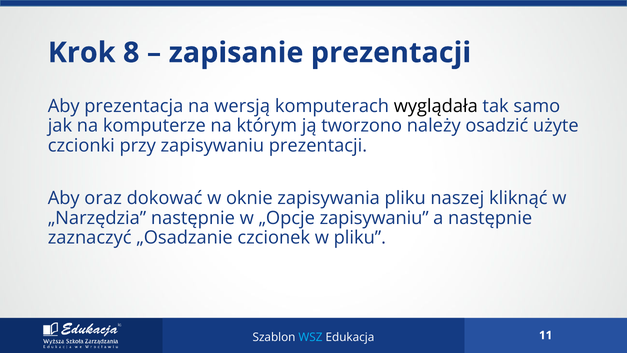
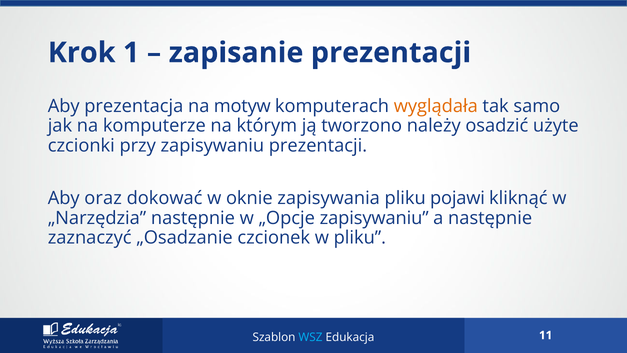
8: 8 -> 1
wersją: wersją -> motyw
wyglądała colour: black -> orange
naszej: naszej -> pojawi
